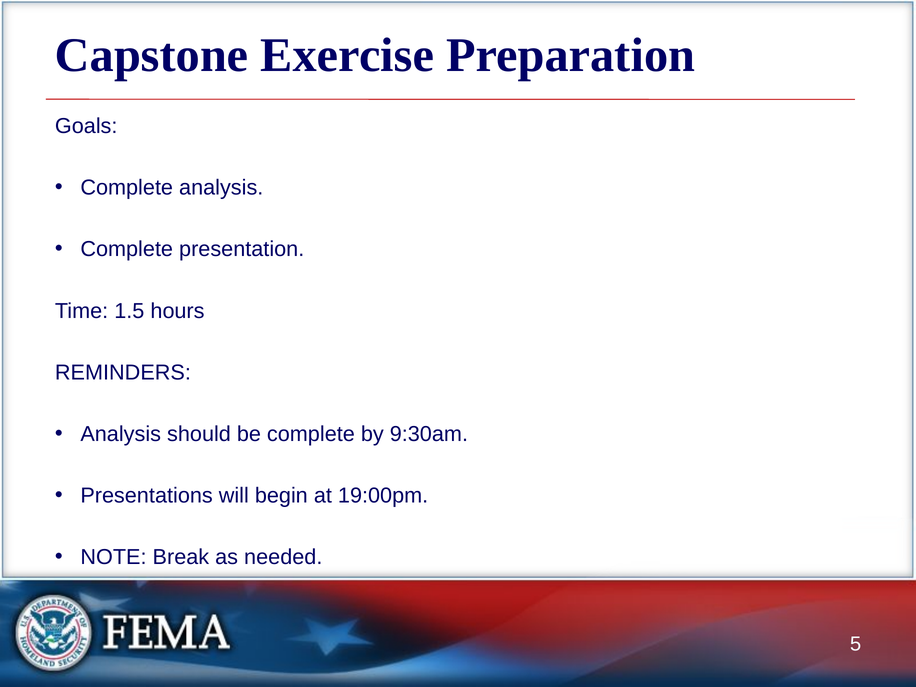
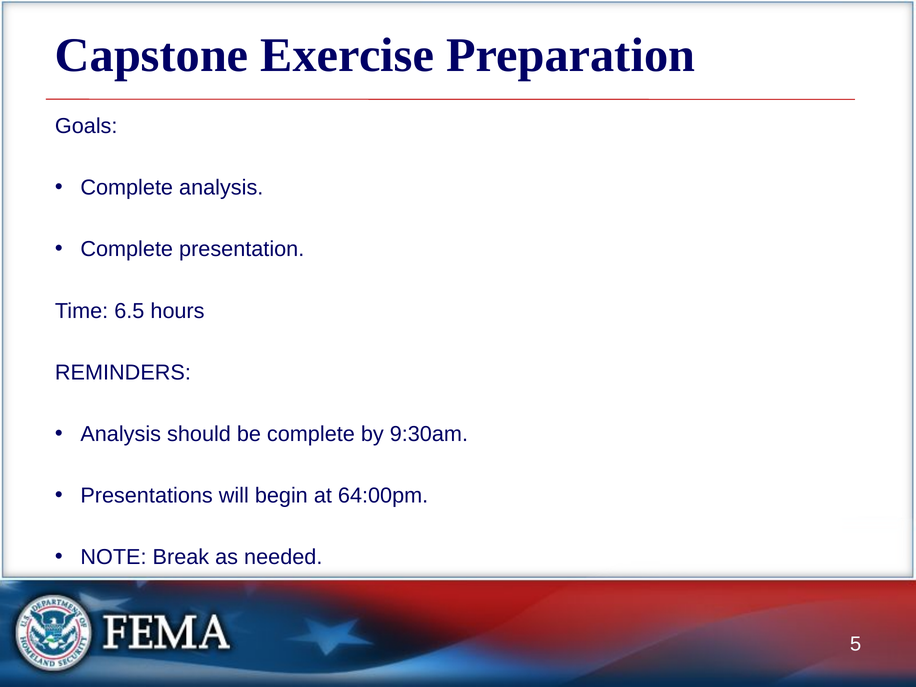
1.5: 1.5 -> 6.5
19:00pm: 19:00pm -> 64:00pm
